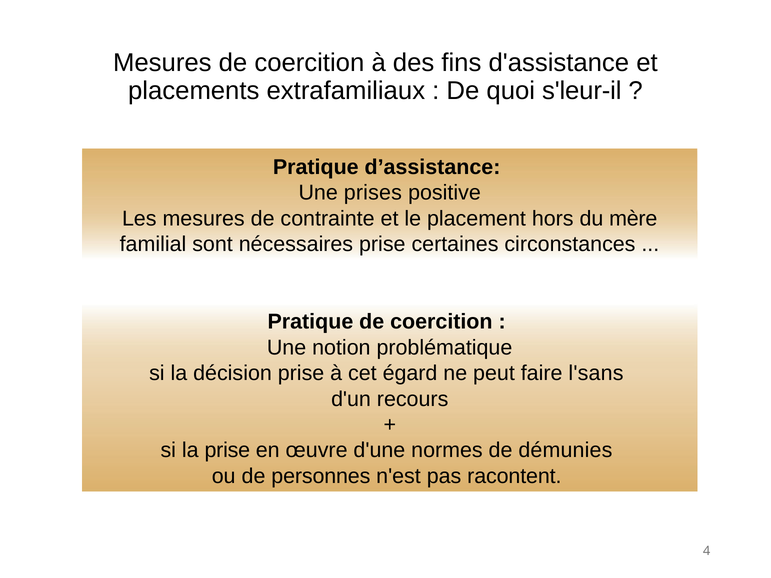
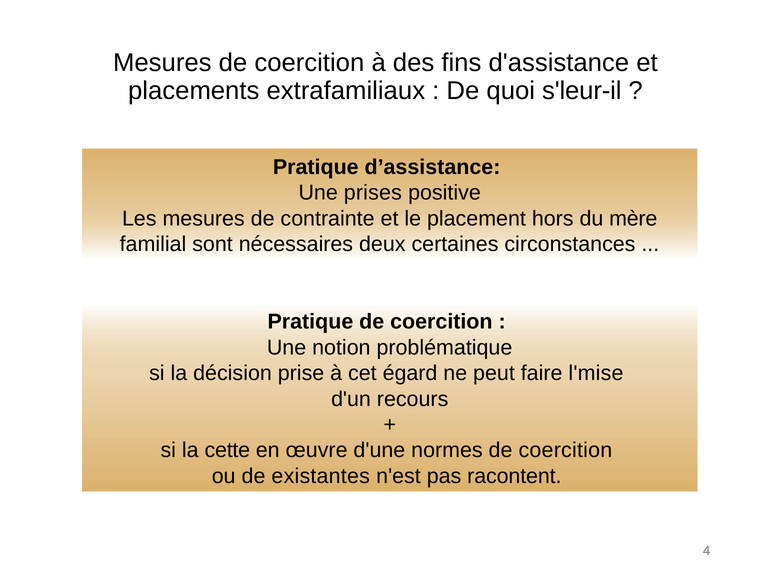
nécessaires prise: prise -> deux
l'sans: l'sans -> l'mise
la prise: prise -> cette
démunies at (565, 451): démunies -> coercition
personnes: personnes -> existantes
